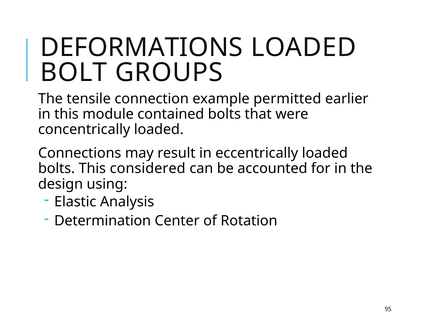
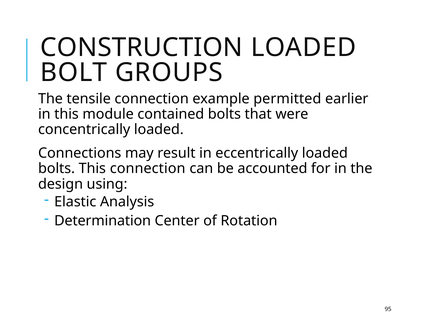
DEFORMATIONS: DEFORMATIONS -> CONSTRUCTION
This considered: considered -> connection
